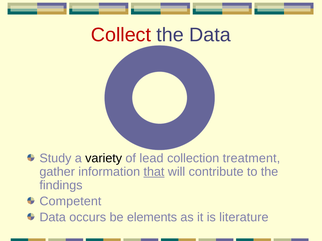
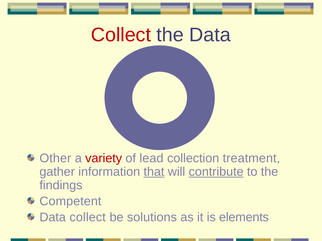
Study: Study -> Other
variety colour: black -> red
contribute underline: none -> present
Data occurs: occurs -> collect
elements: elements -> solutions
literature: literature -> elements
